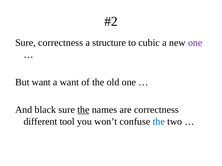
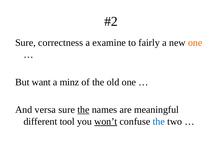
structure: structure -> examine
cubic: cubic -> fairly
one at (195, 43) colour: purple -> orange
a want: want -> minz
black: black -> versa
are correctness: correctness -> meaningful
won’t underline: none -> present
